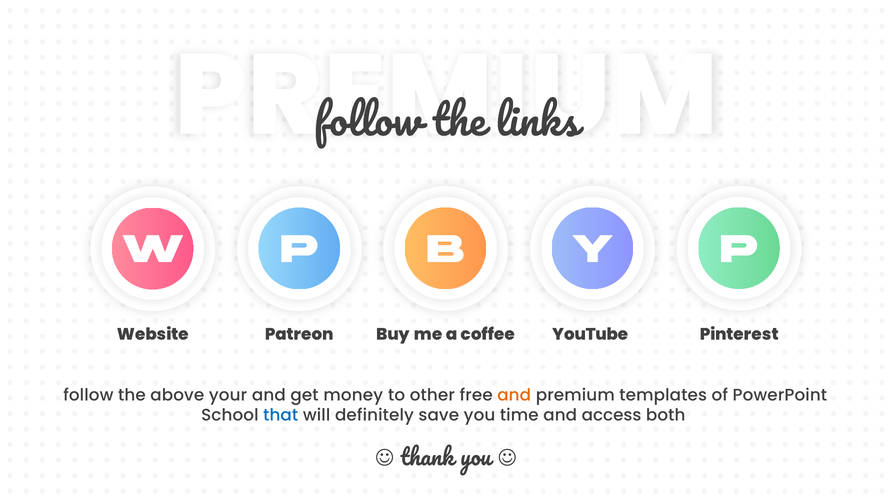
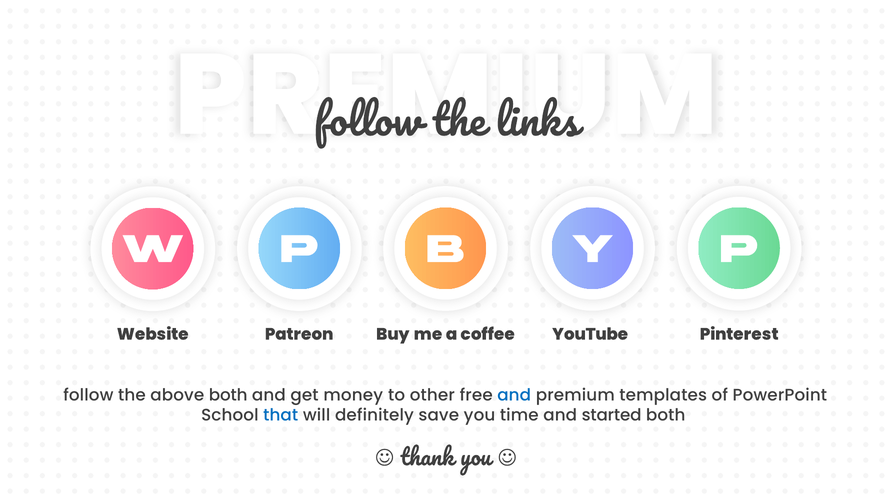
above your: your -> both
and at (514, 395) colour: orange -> blue
access: access -> started
